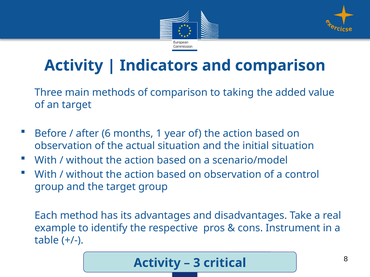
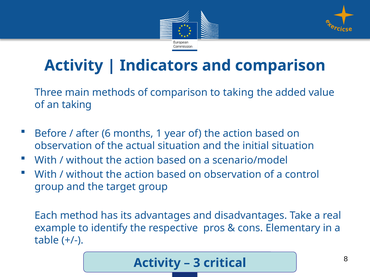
an target: target -> taking
Instrument: Instrument -> Elementary
